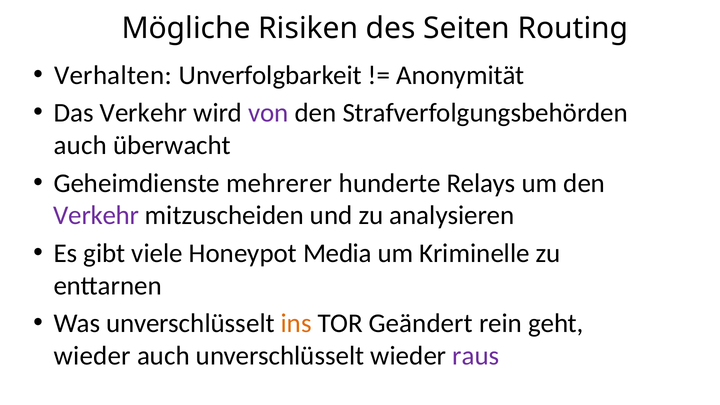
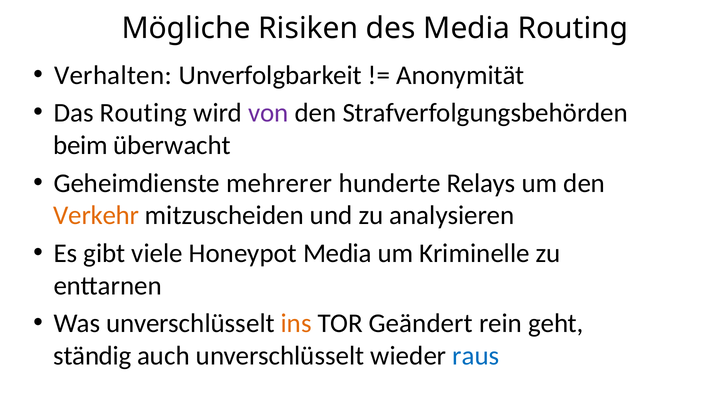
des Seiten: Seiten -> Media
Das Verkehr: Verkehr -> Routing
auch at (80, 145): auch -> beim
Verkehr at (96, 216) colour: purple -> orange
wieder at (92, 356): wieder -> ständig
raus colour: purple -> blue
